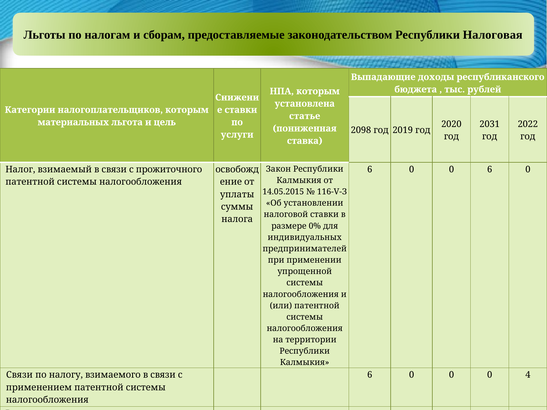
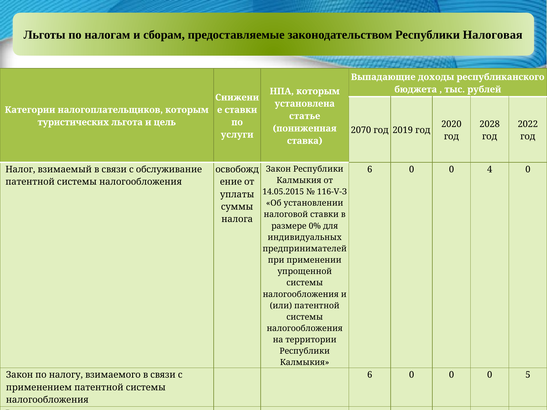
материальных: материальных -> туристических
2031: 2031 -> 2028
2098: 2098 -> 2070
прожиточного: прожиточного -> обслуживание
0 6: 6 -> 4
Связи at (19, 375): Связи -> Закон
4: 4 -> 5
